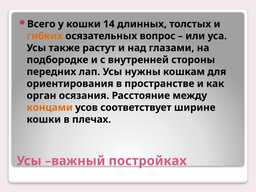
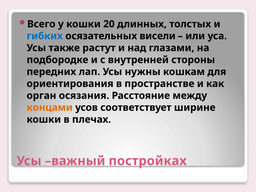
14: 14 -> 20
гибких colour: orange -> blue
вопрос: вопрос -> висели
